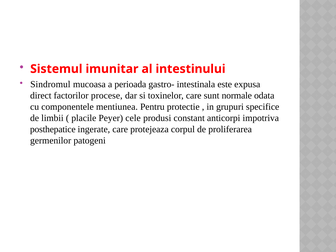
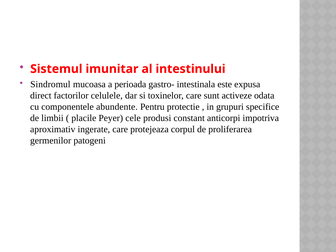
procese: procese -> celulele
normale: normale -> activeze
mentiunea: mentiunea -> abundente
posthepatice: posthepatice -> aproximativ
